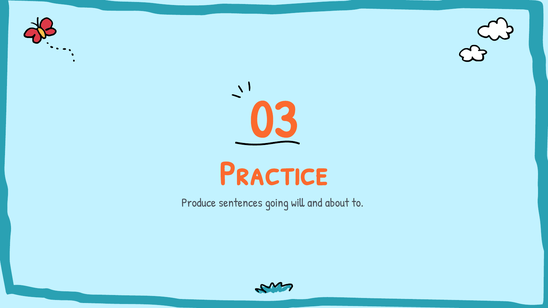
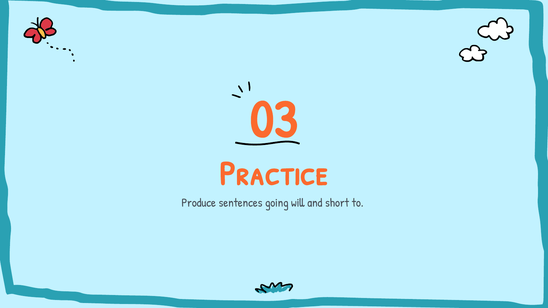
about: about -> short
